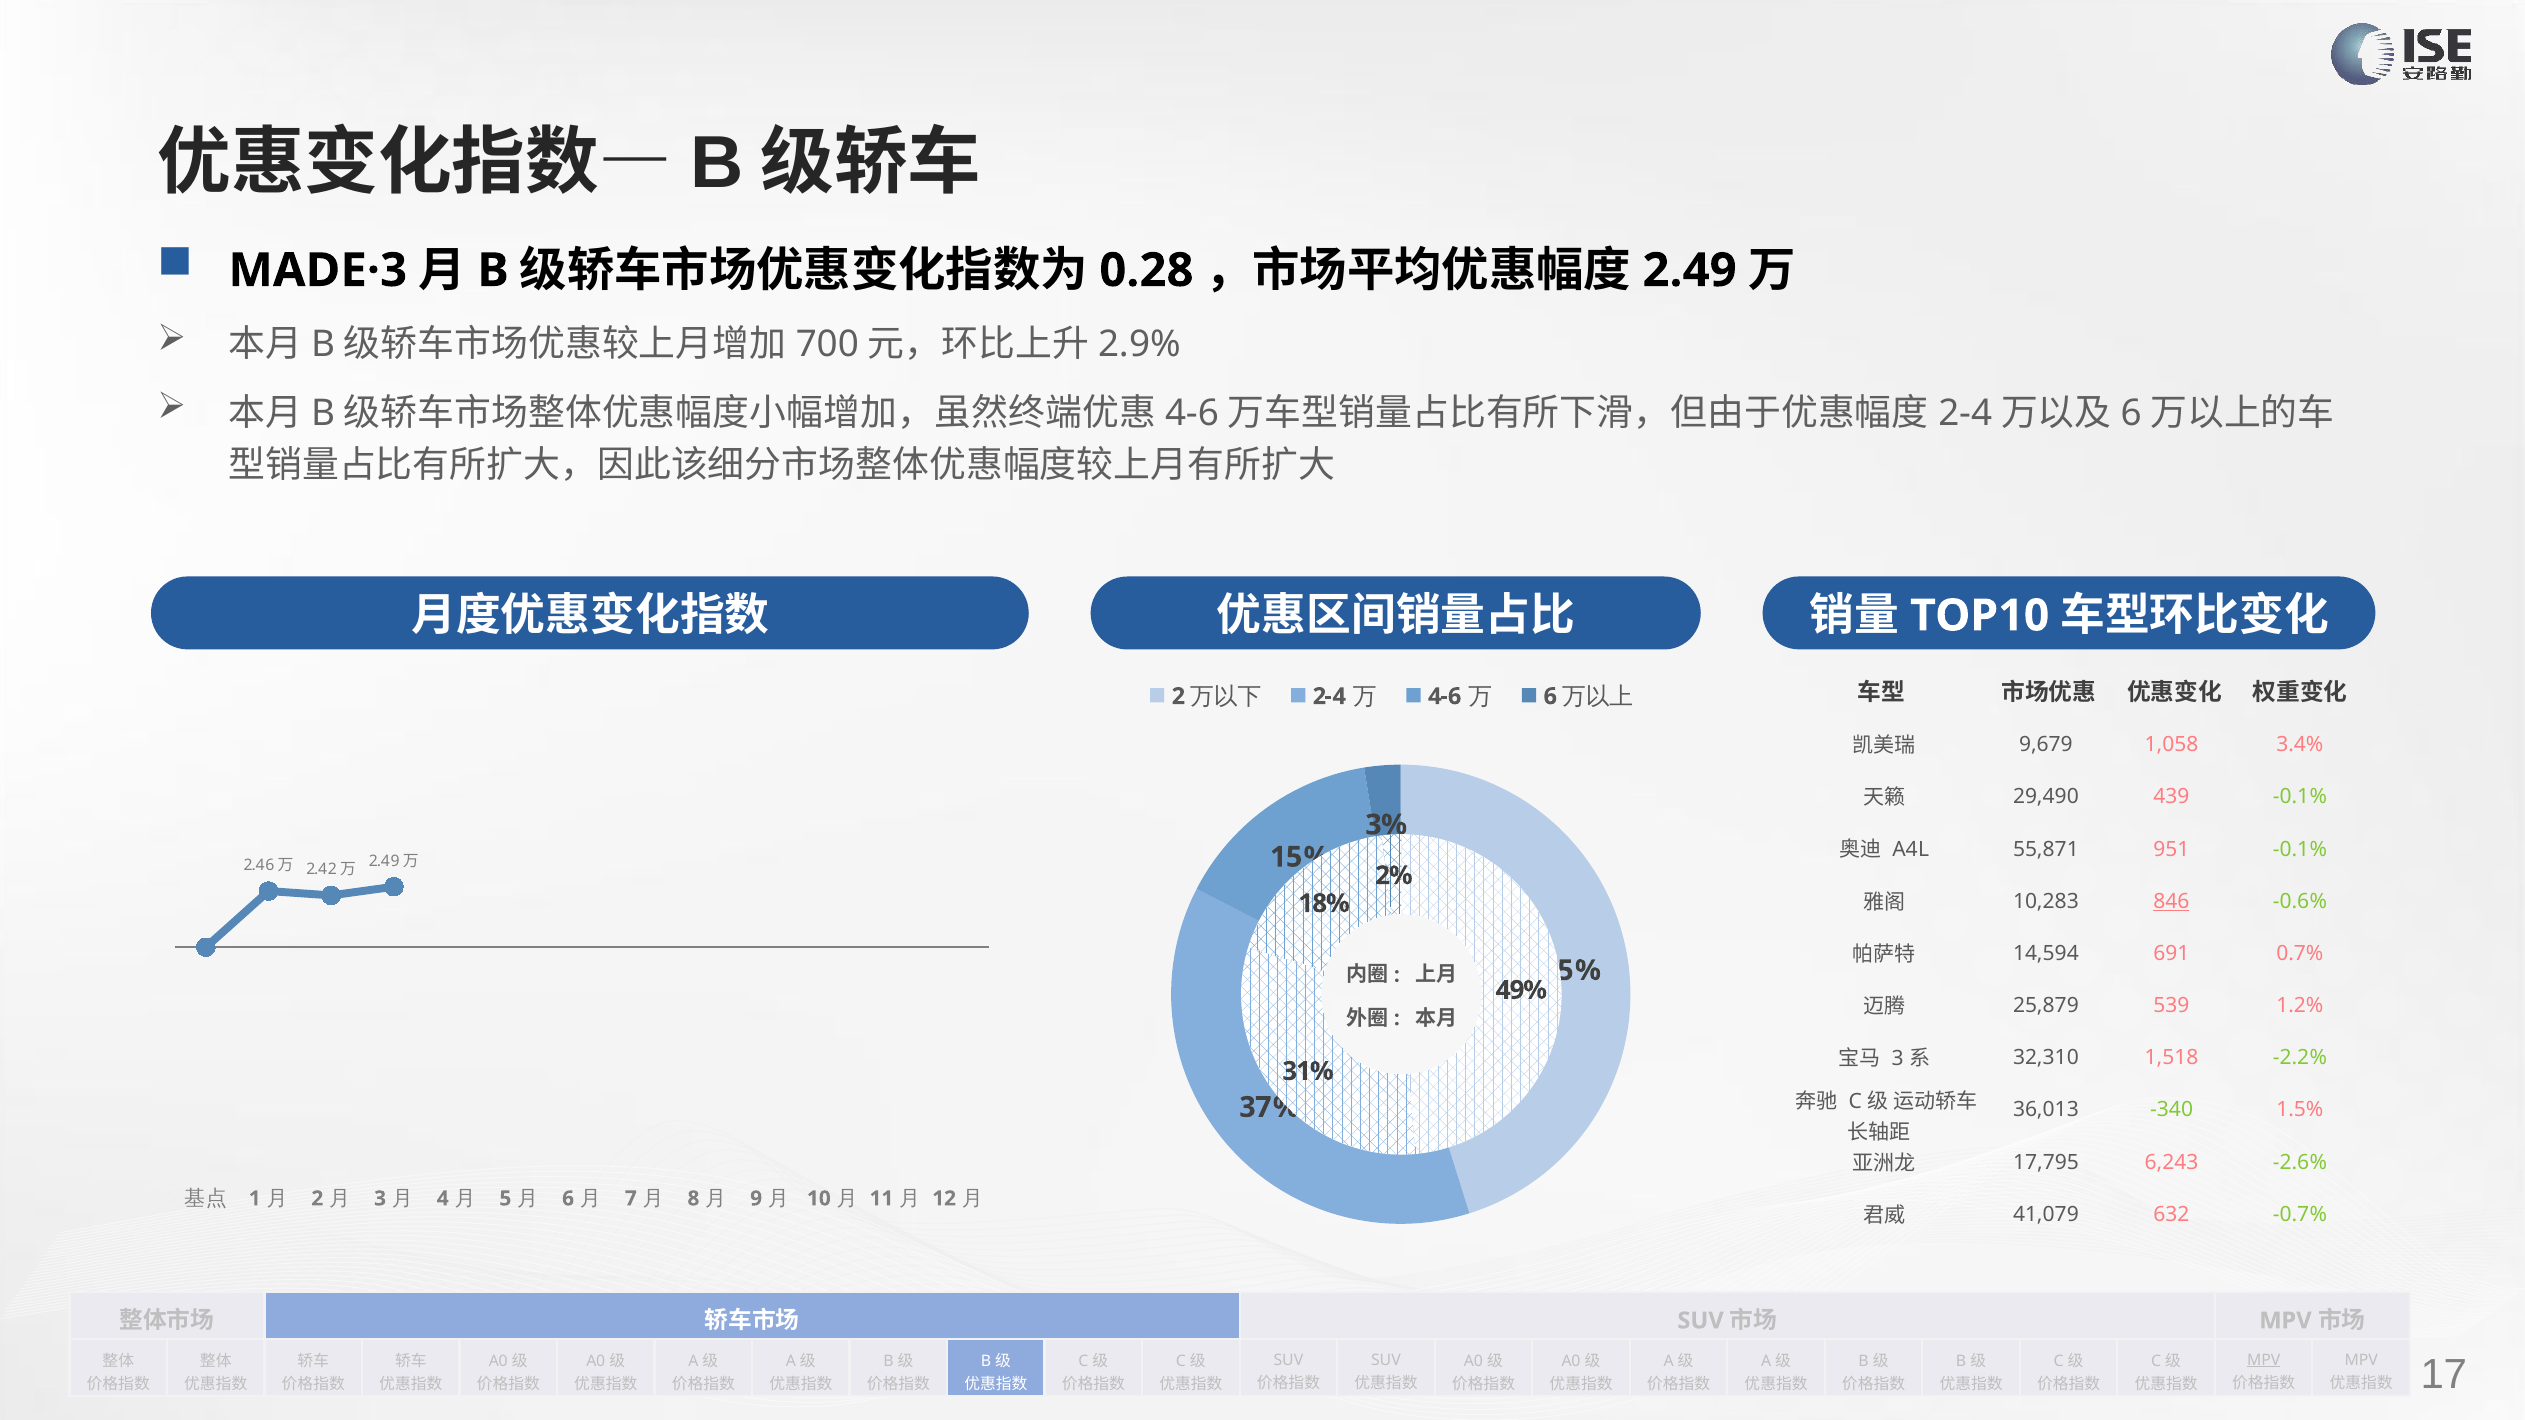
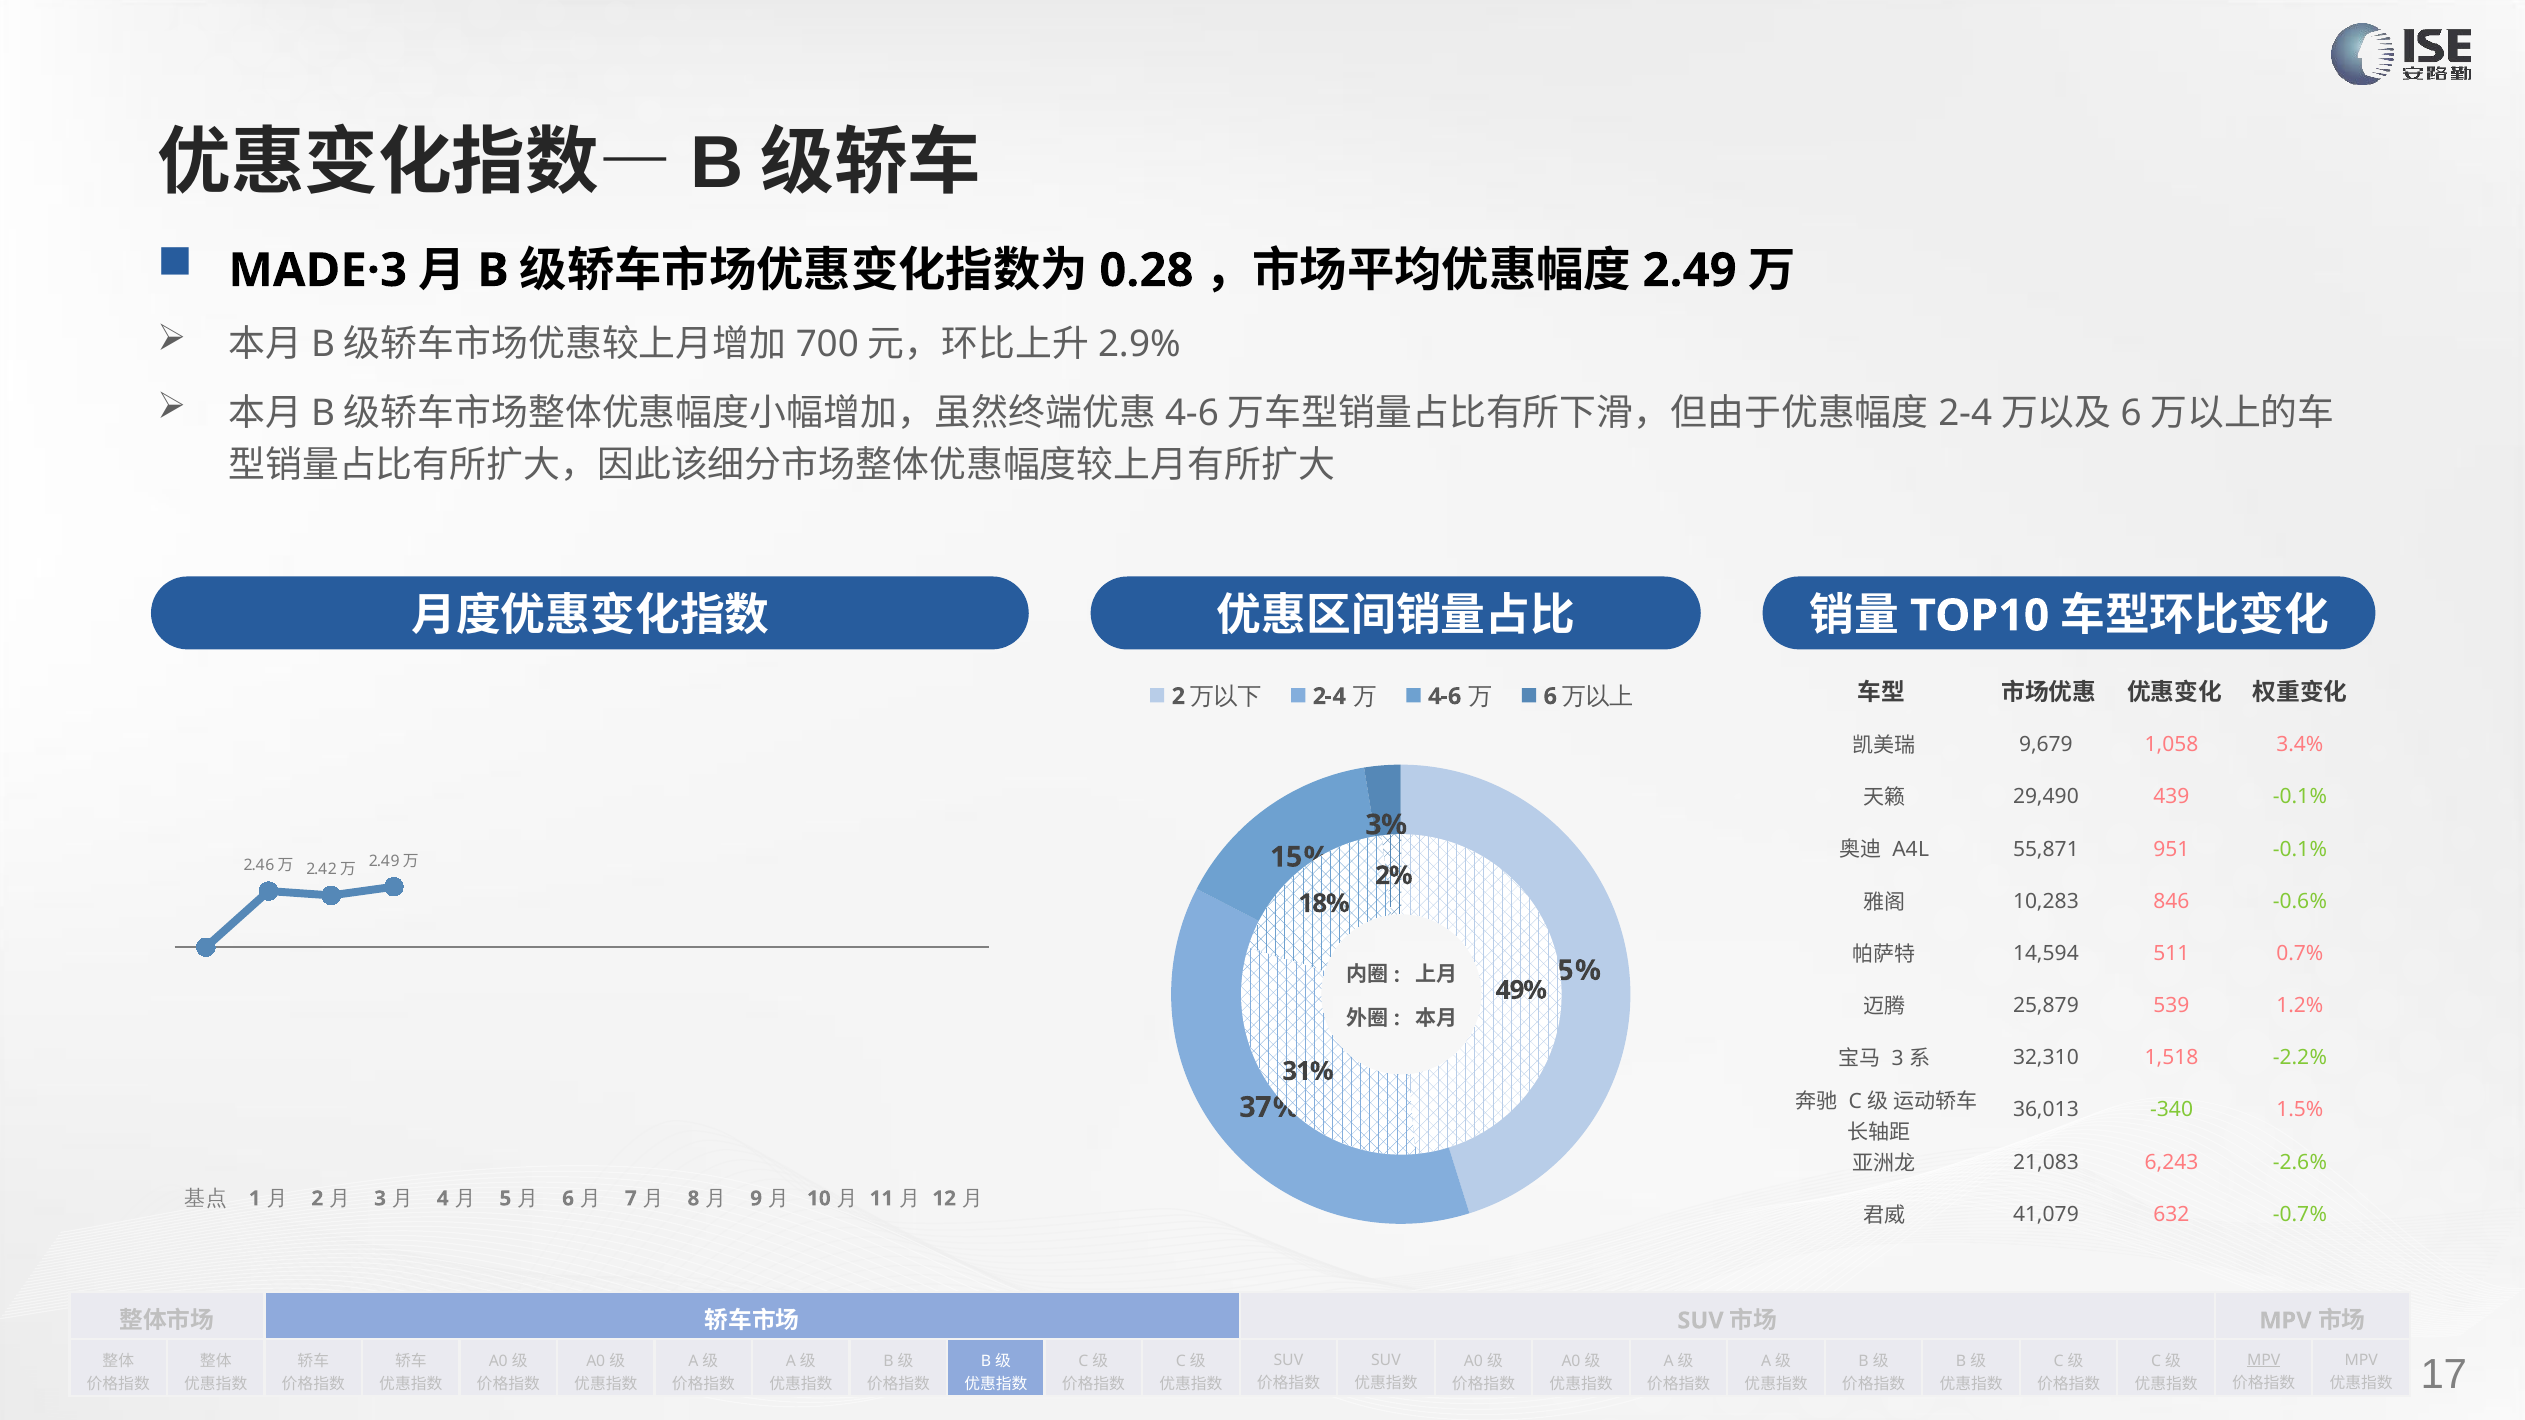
846 underline: present -> none
691: 691 -> 511
17,795: 17,795 -> 21,083
